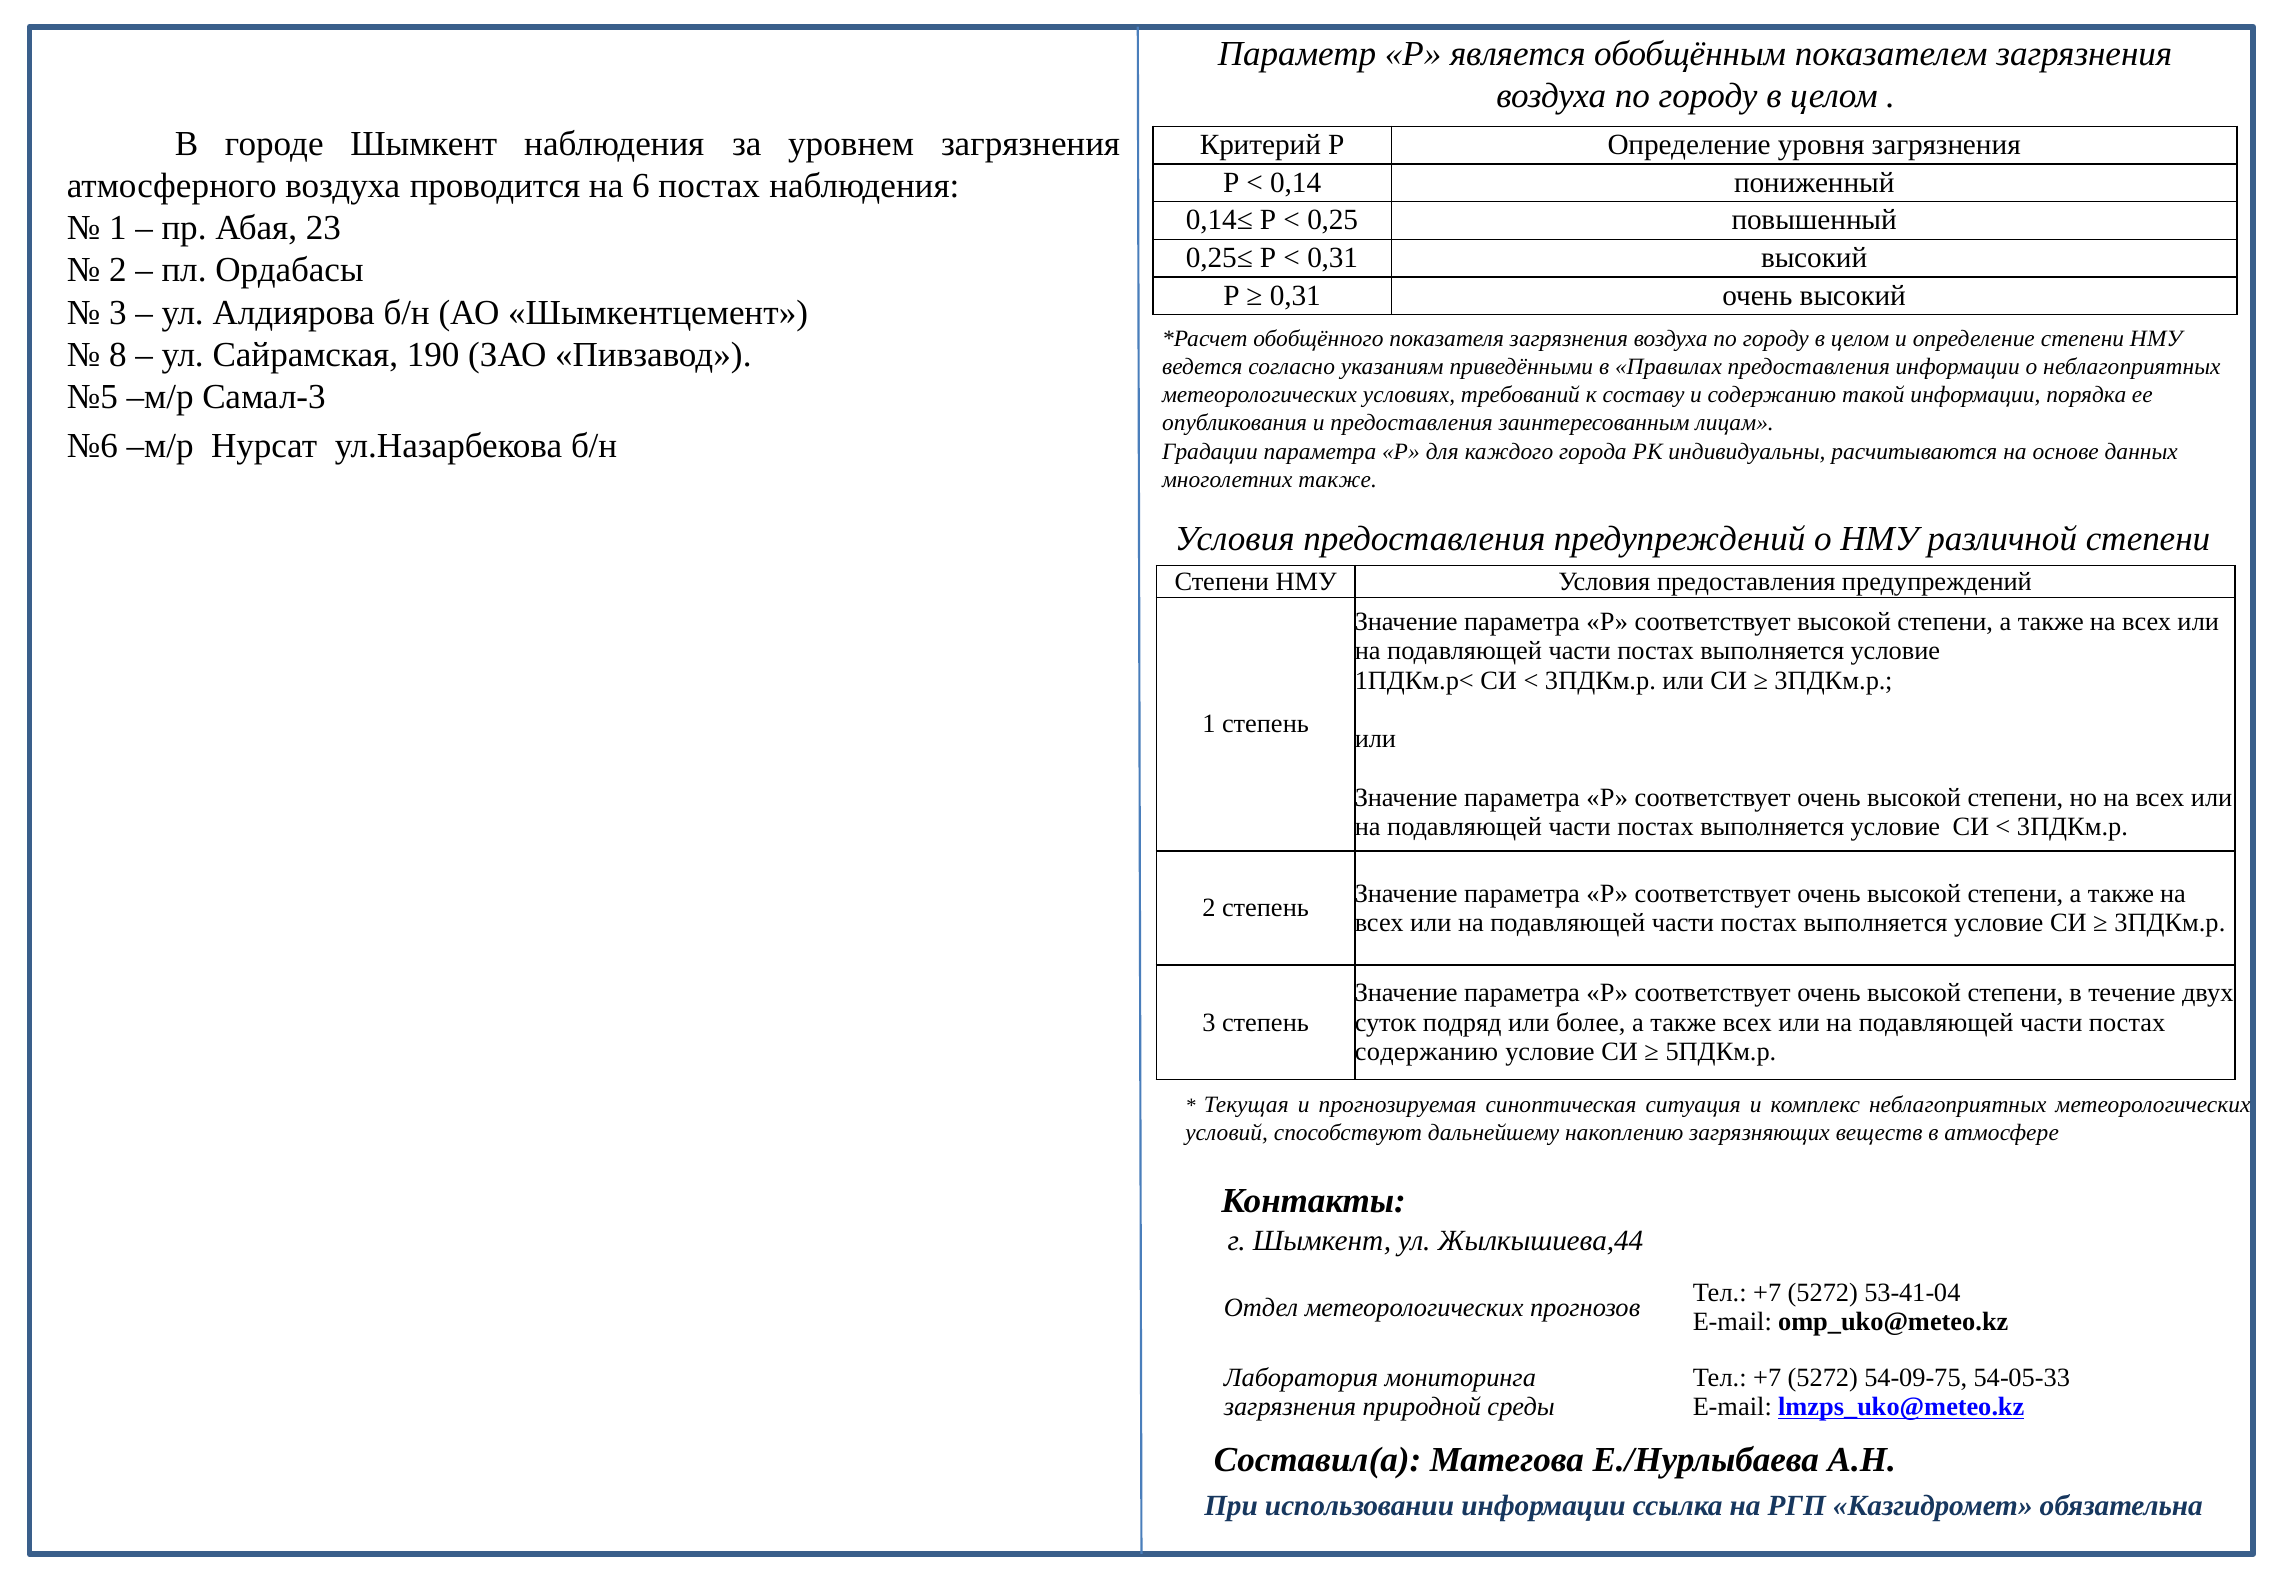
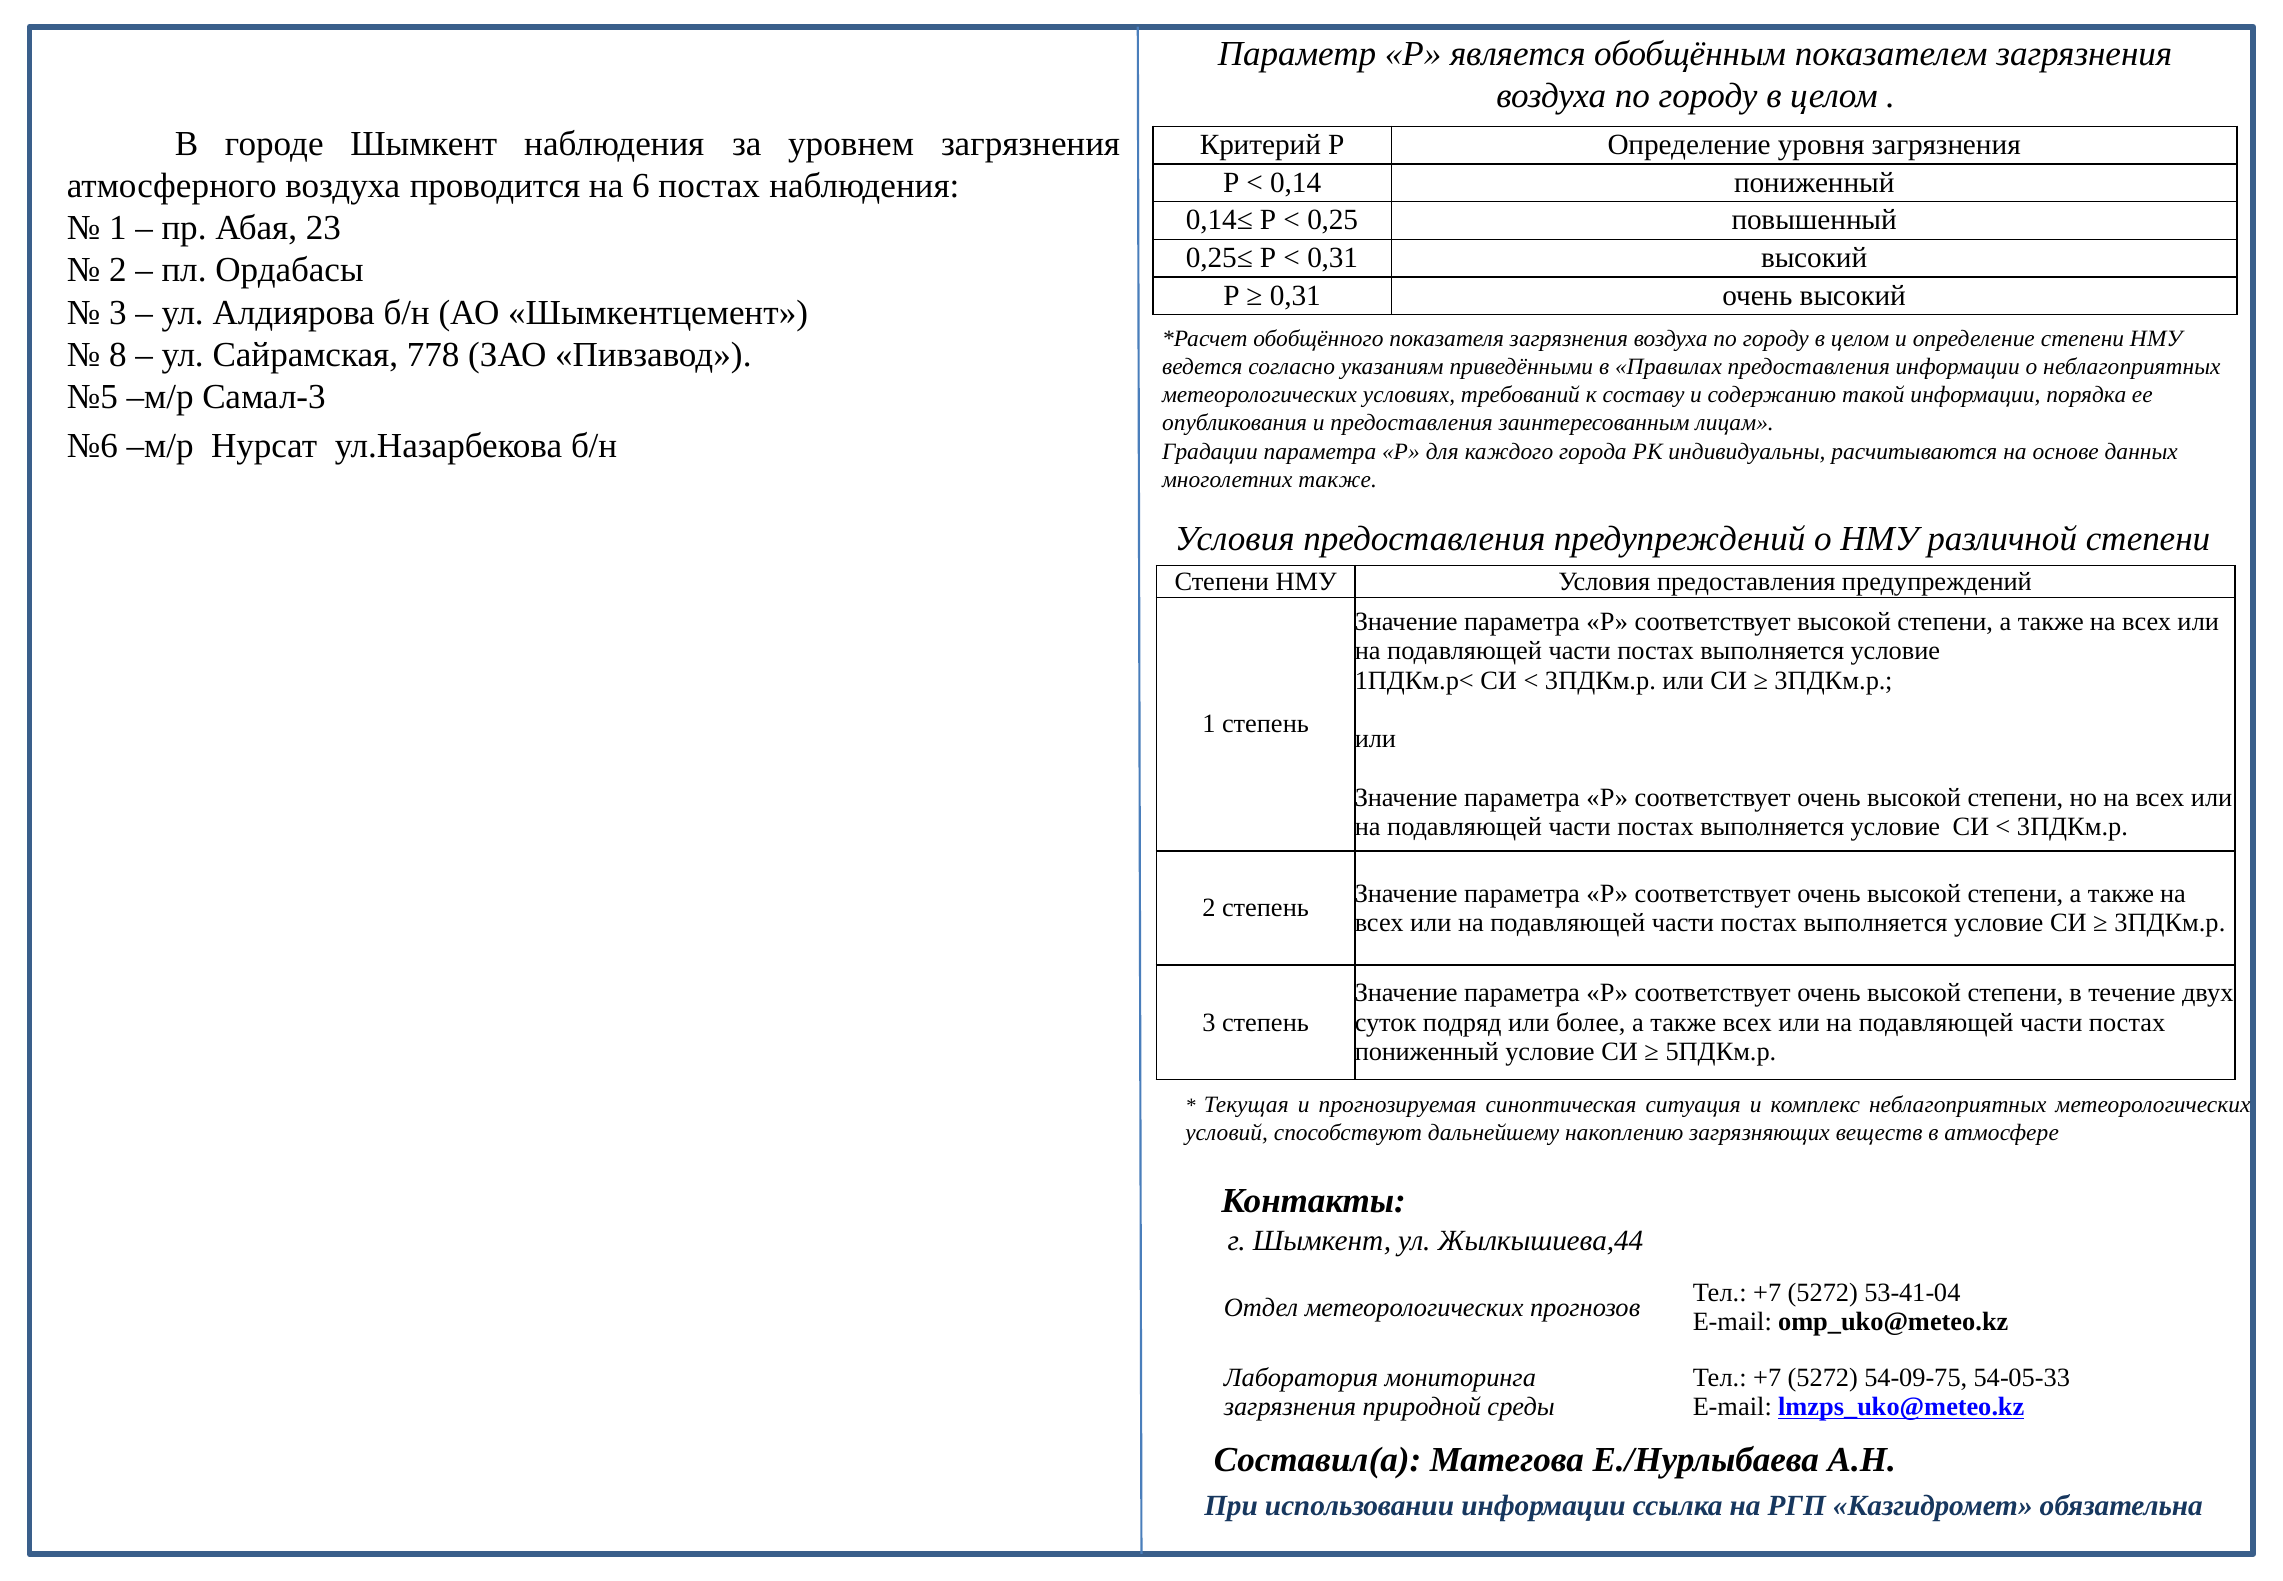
190: 190 -> 778
содержанию at (1427, 1051): содержанию -> пониженный
